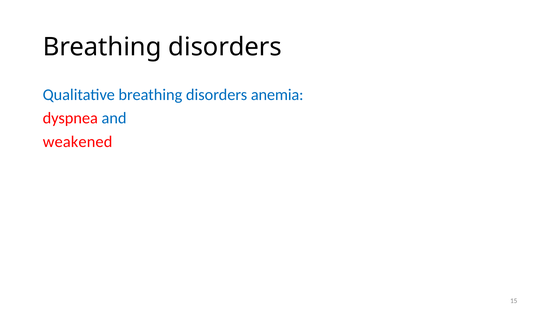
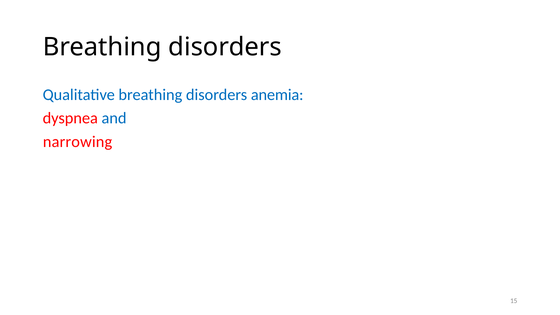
weakened: weakened -> narrowing
